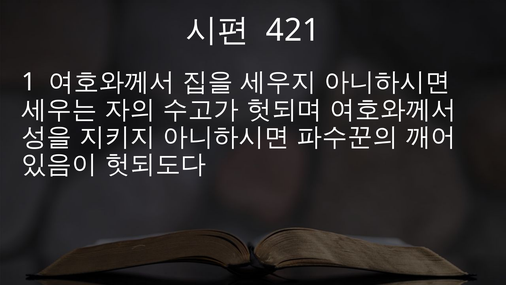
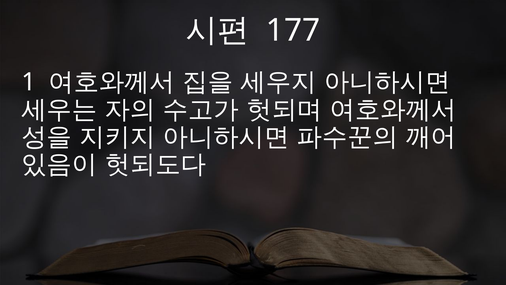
421: 421 -> 177
